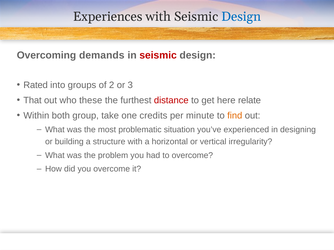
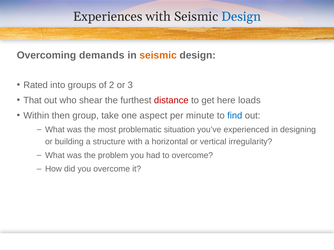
seismic at (158, 55) colour: red -> orange
these: these -> shear
relate: relate -> loads
both: both -> then
credits: credits -> aspect
find colour: orange -> blue
